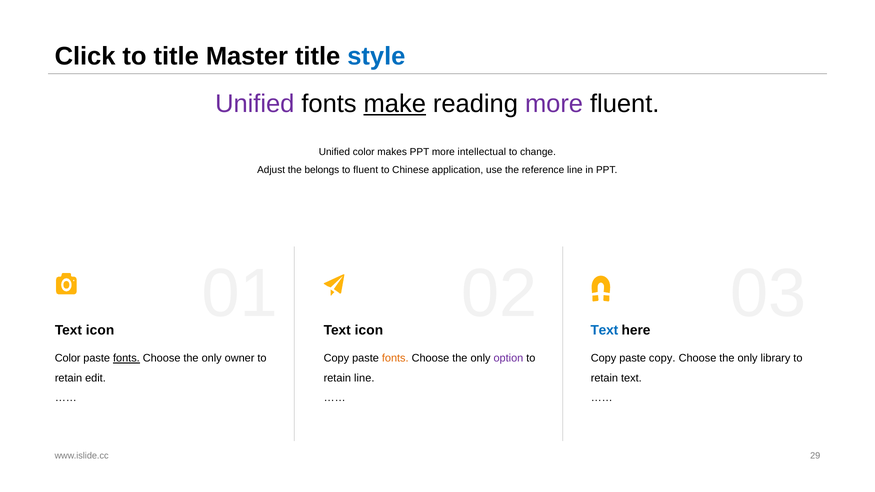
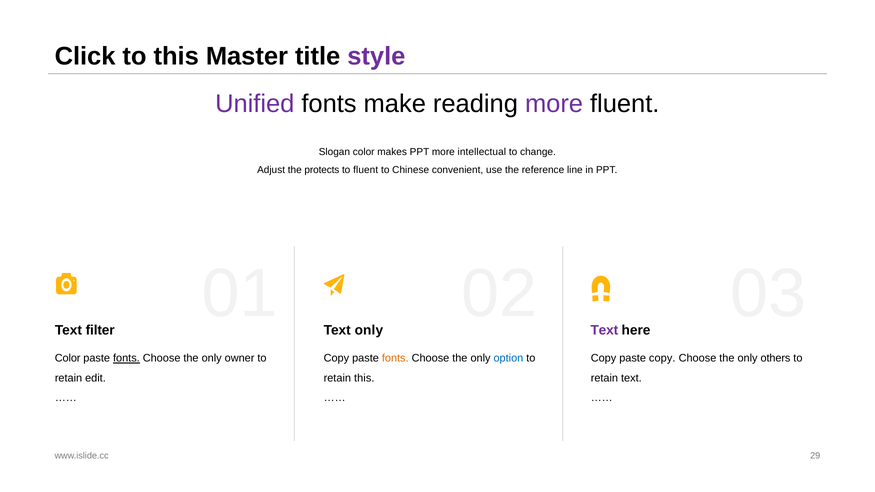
to title: title -> this
style colour: blue -> purple
make underline: present -> none
Unified at (334, 152): Unified -> Slogan
belongs: belongs -> protects
application: application -> convenient
icon at (100, 330): icon -> filter
icon at (369, 330): icon -> only
Text at (604, 330) colour: blue -> purple
option colour: purple -> blue
library: library -> others
retain line: line -> this
